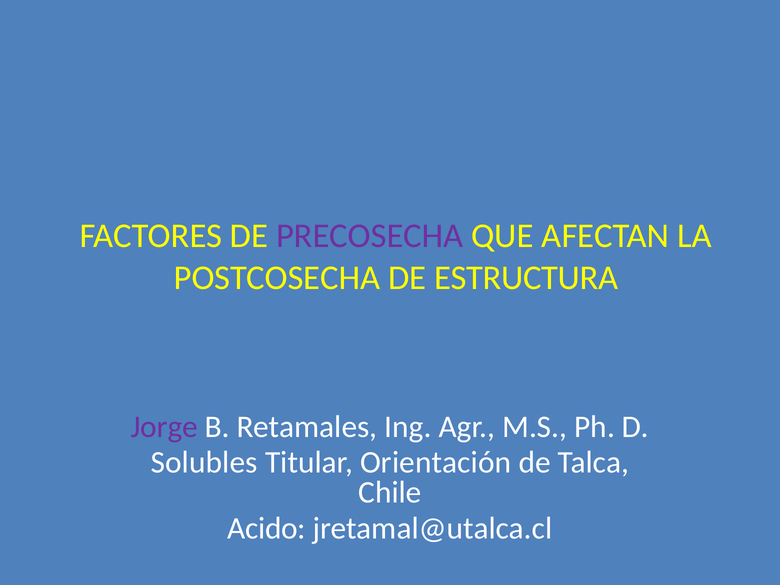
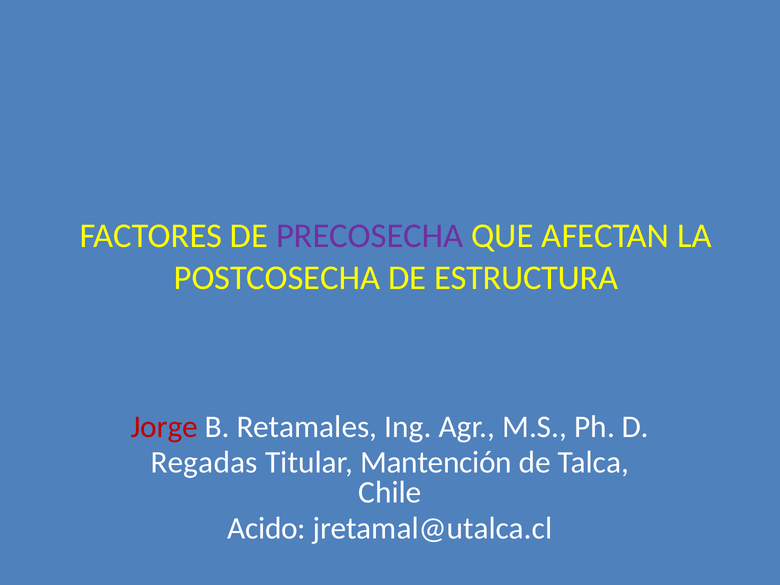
Jorge colour: purple -> red
Solubles: Solubles -> Regadas
Orientación: Orientación -> Mantención
